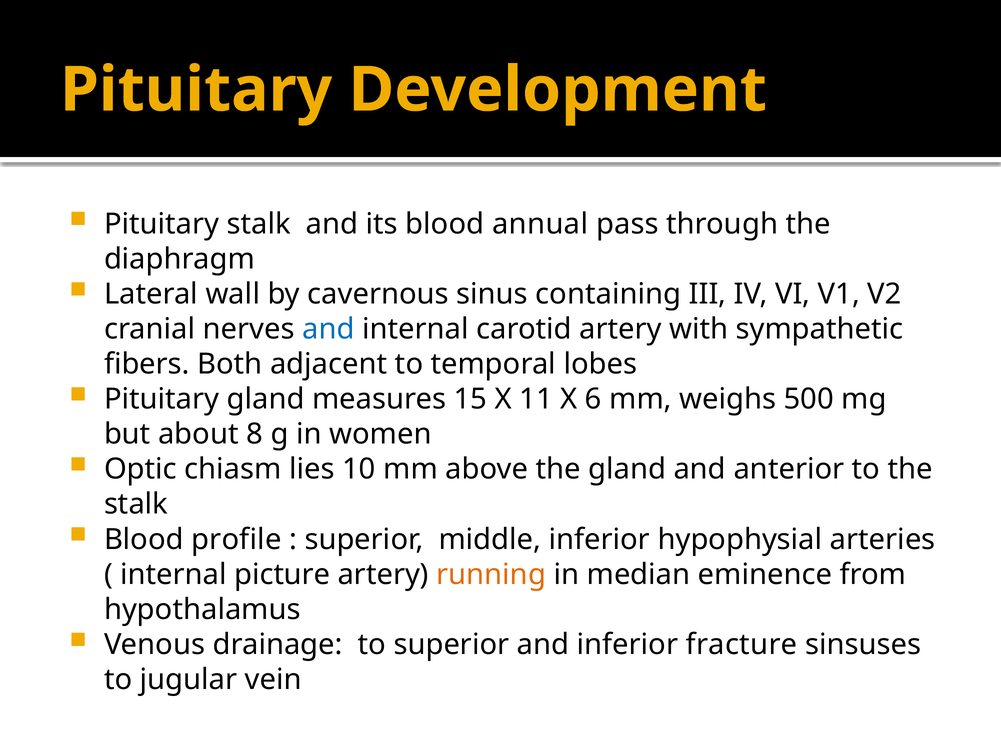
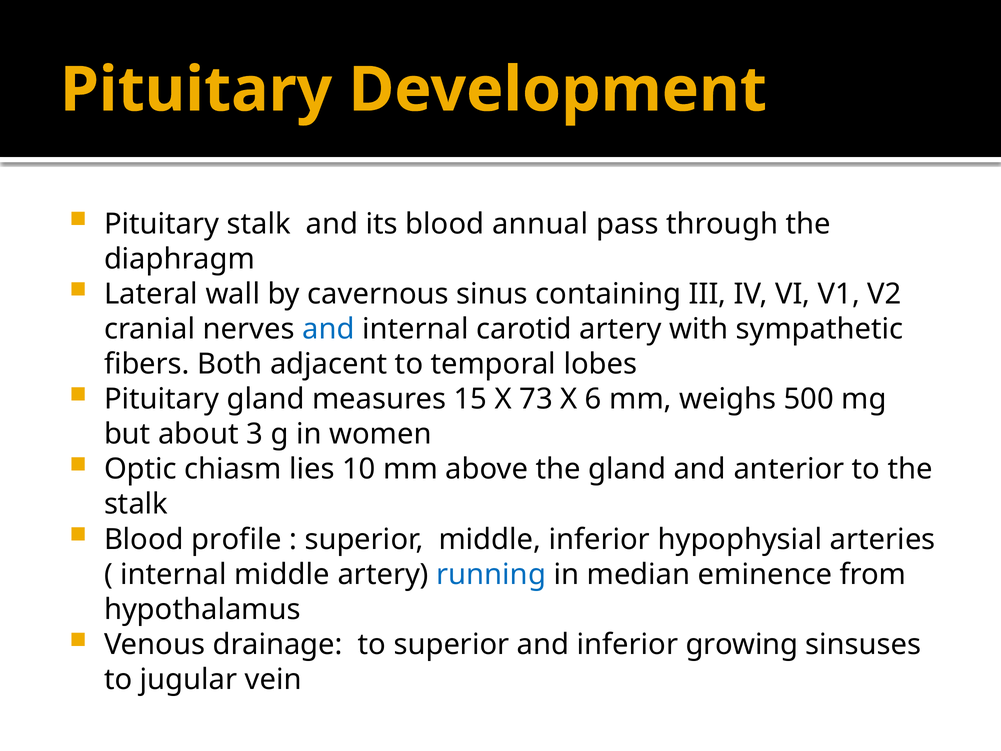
11: 11 -> 73
8: 8 -> 3
internal picture: picture -> middle
running colour: orange -> blue
fracture: fracture -> growing
